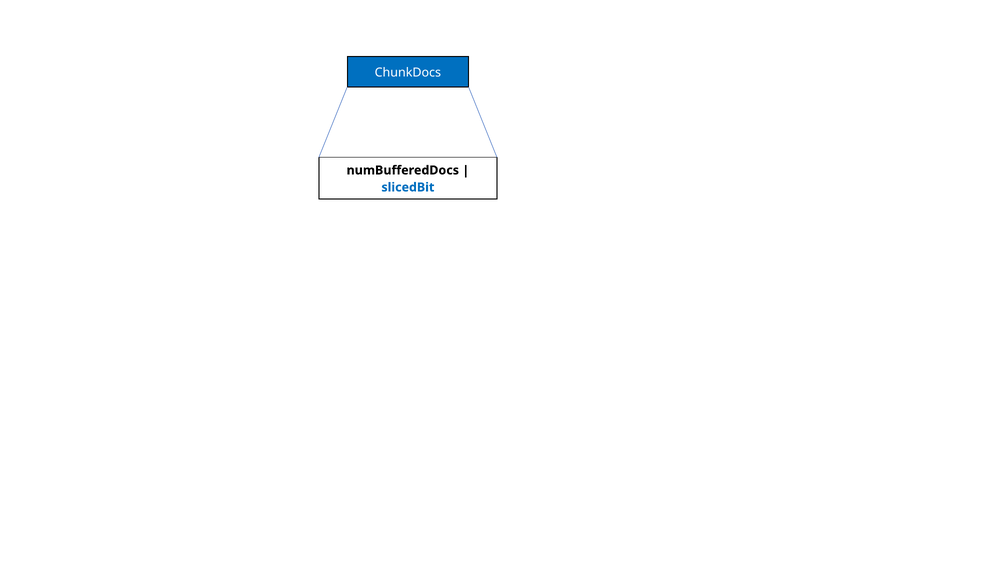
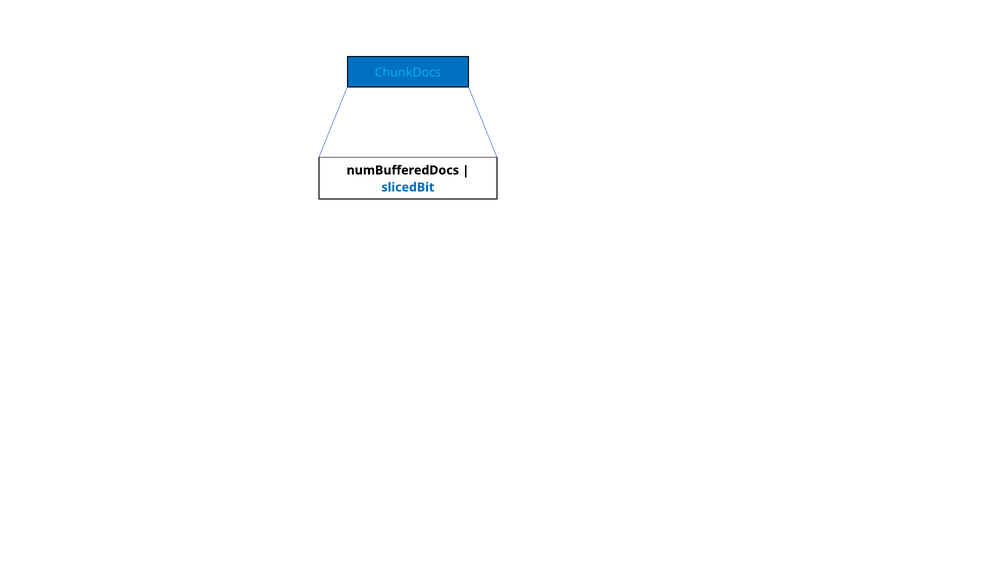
ChunkDocs colour: white -> light blue
